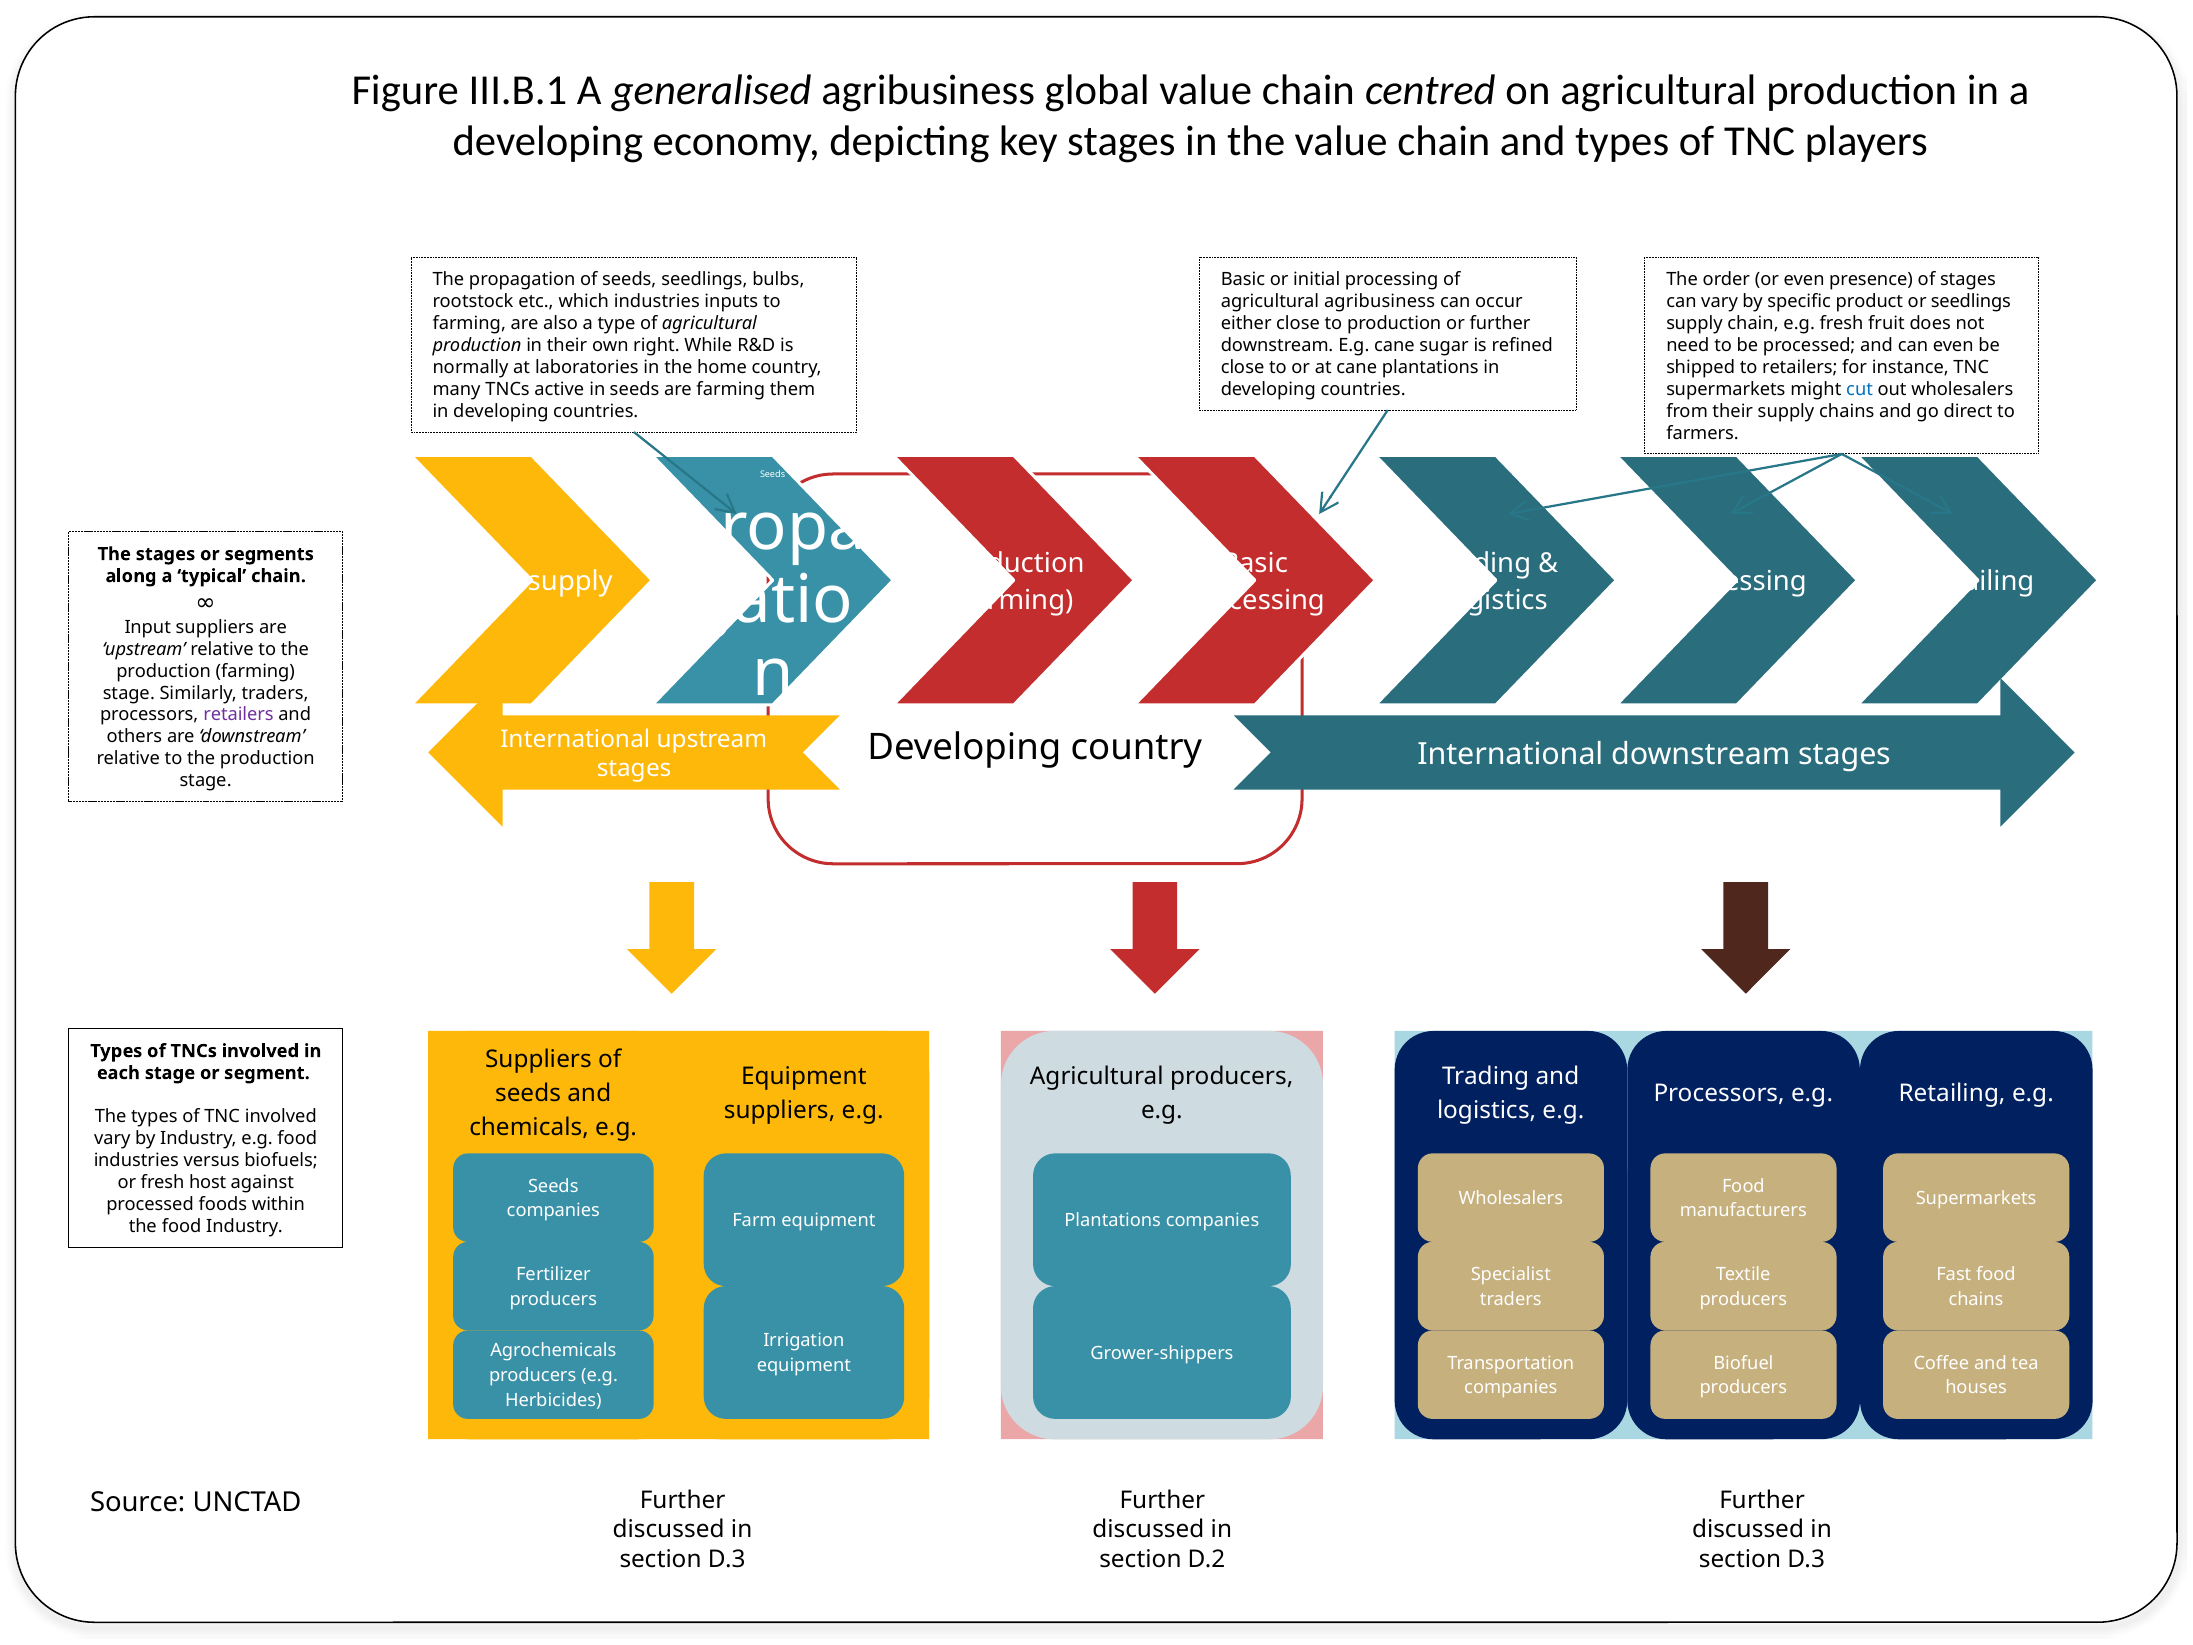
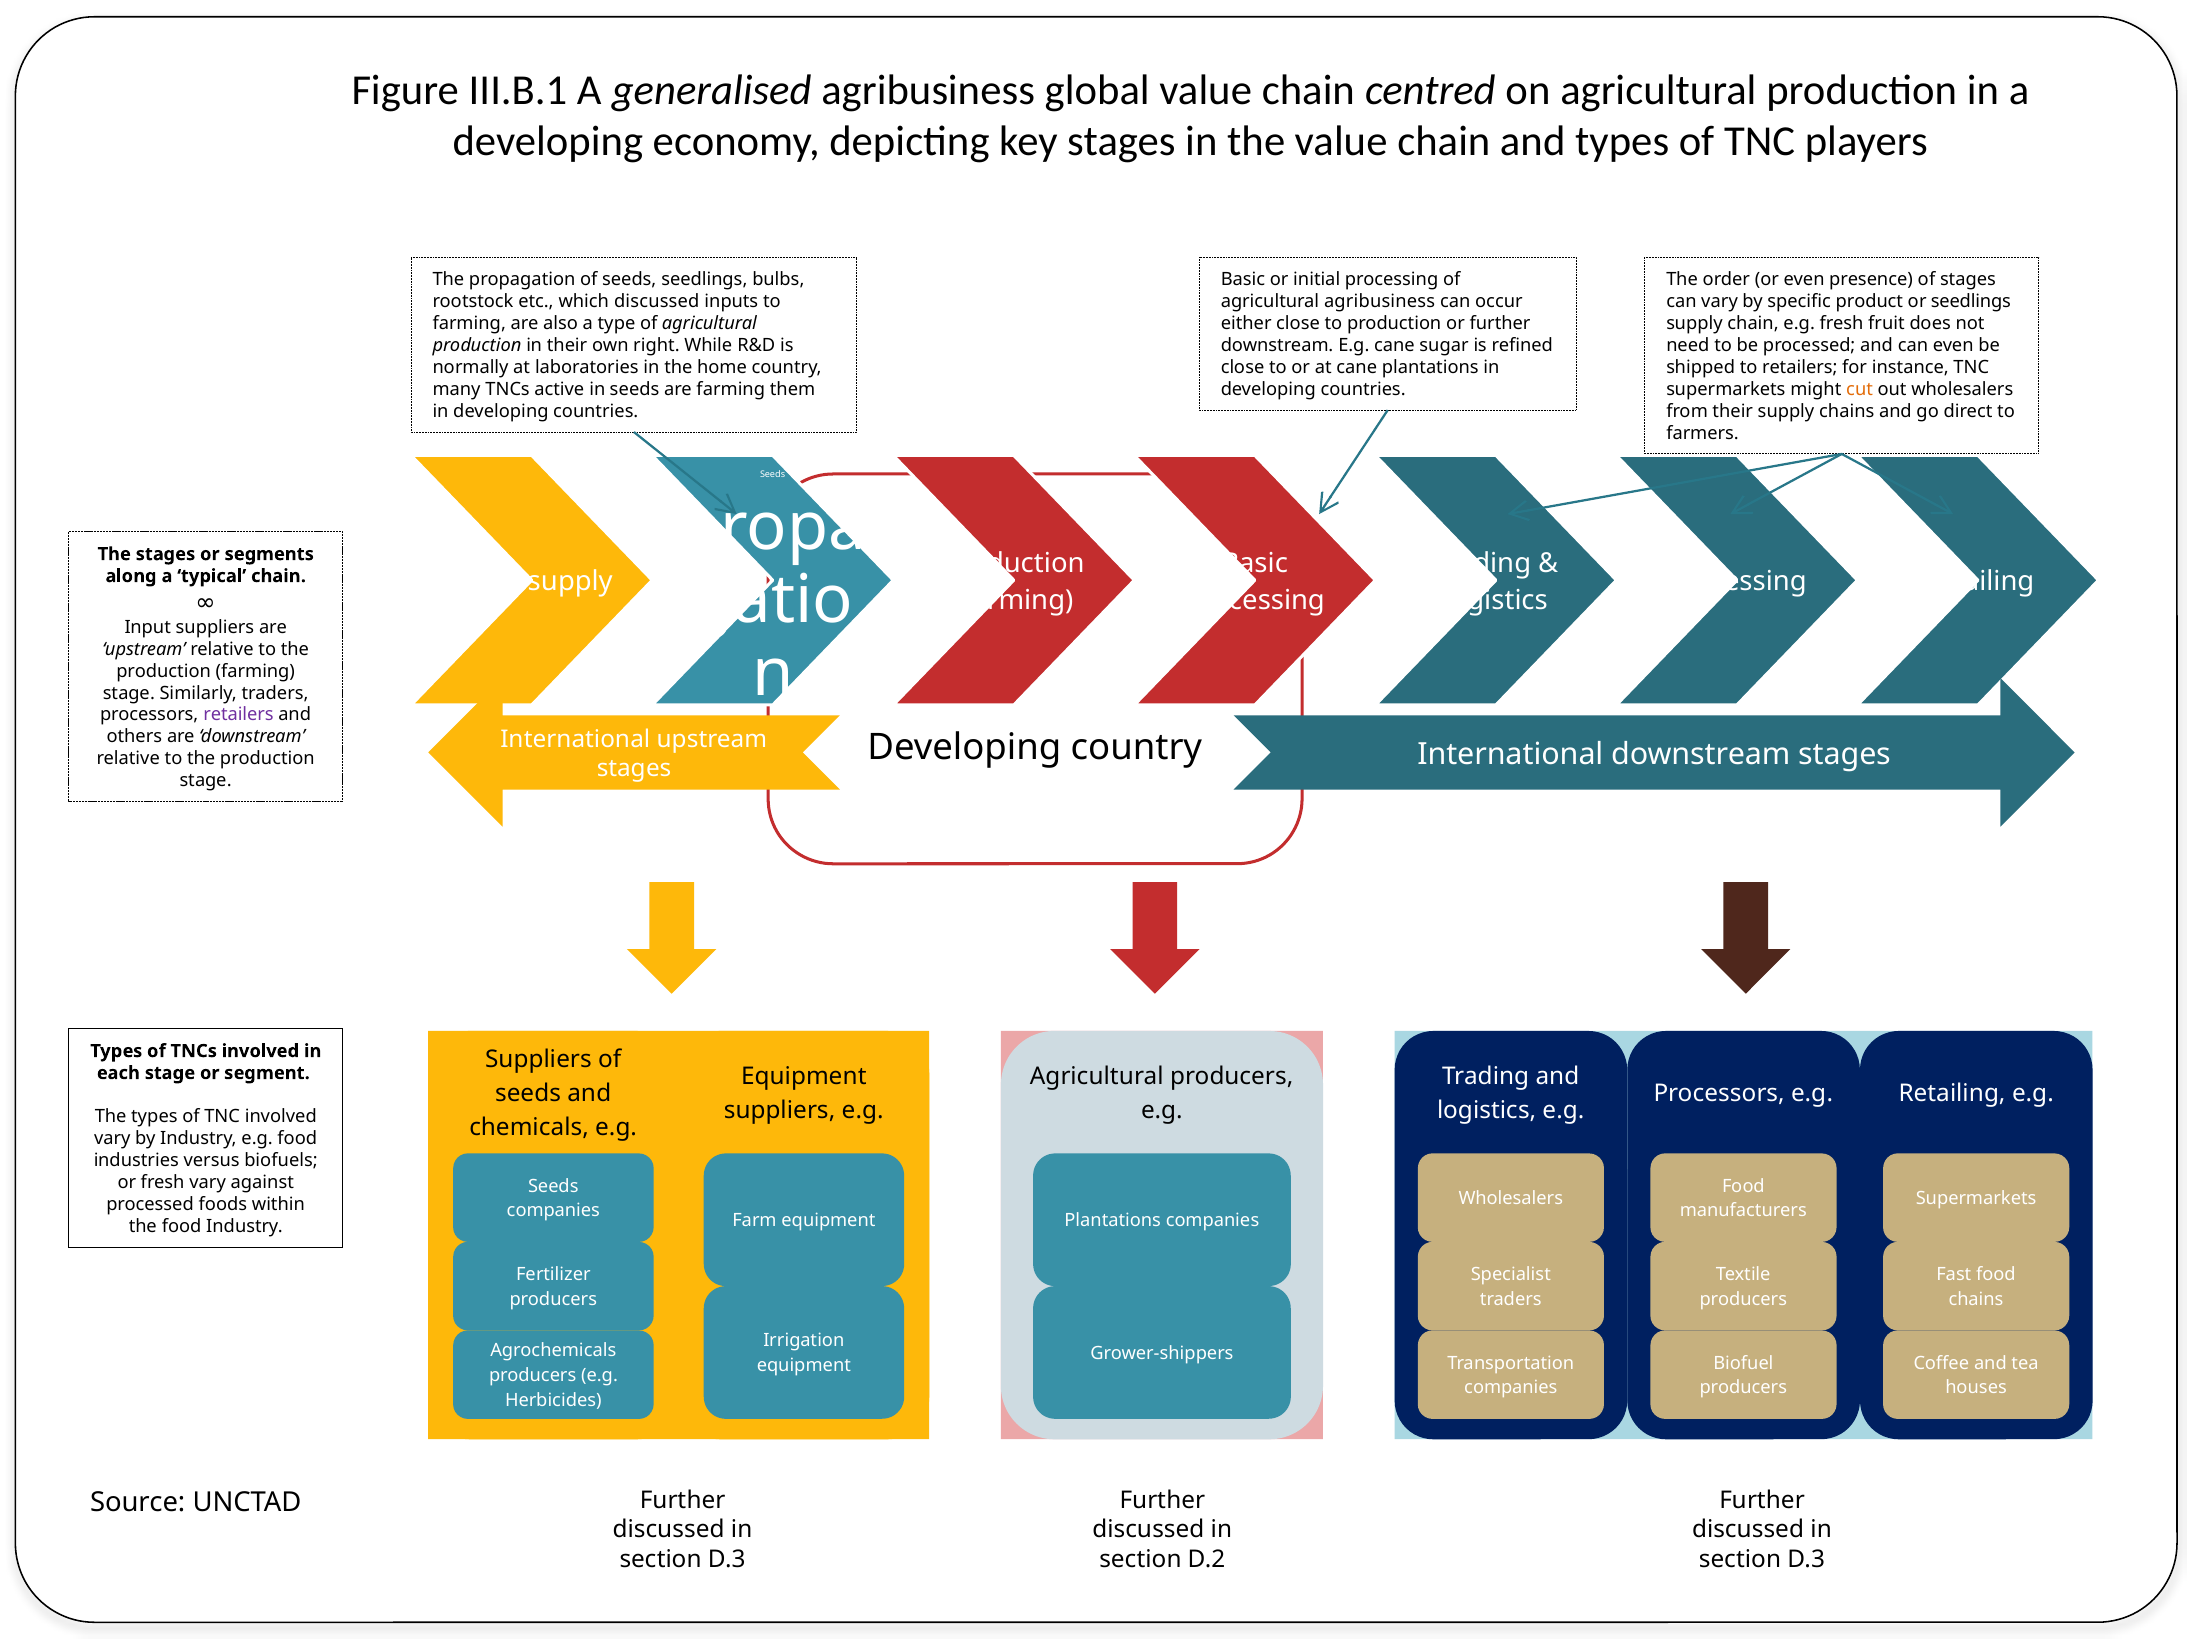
which industries: industries -> discussed
cut colour: blue -> orange
fresh host: host -> vary
